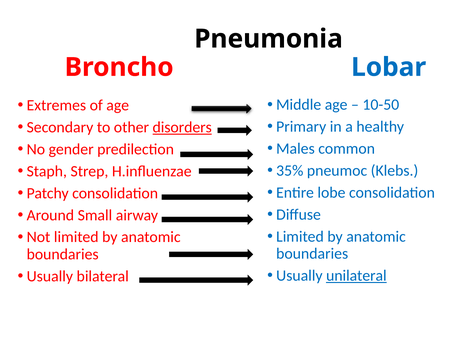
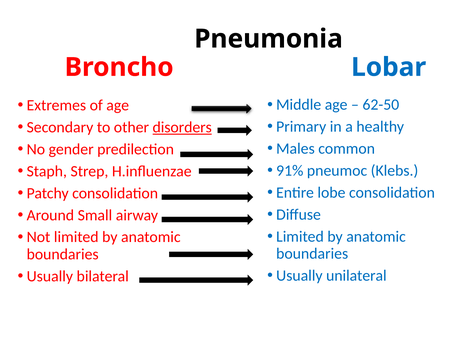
10-50: 10-50 -> 62-50
35%: 35% -> 91%
unilateral underline: present -> none
